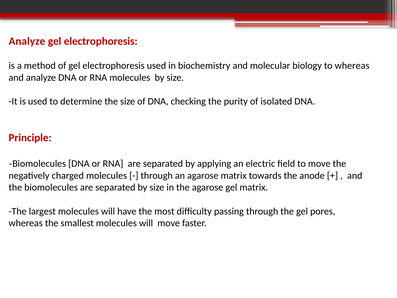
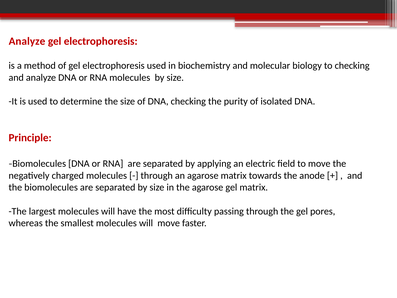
to whereas: whereas -> checking
